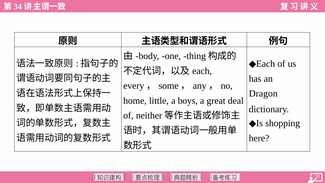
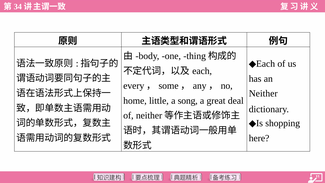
Dragon at (263, 93): Dragon -> Neither
boys: boys -> song
